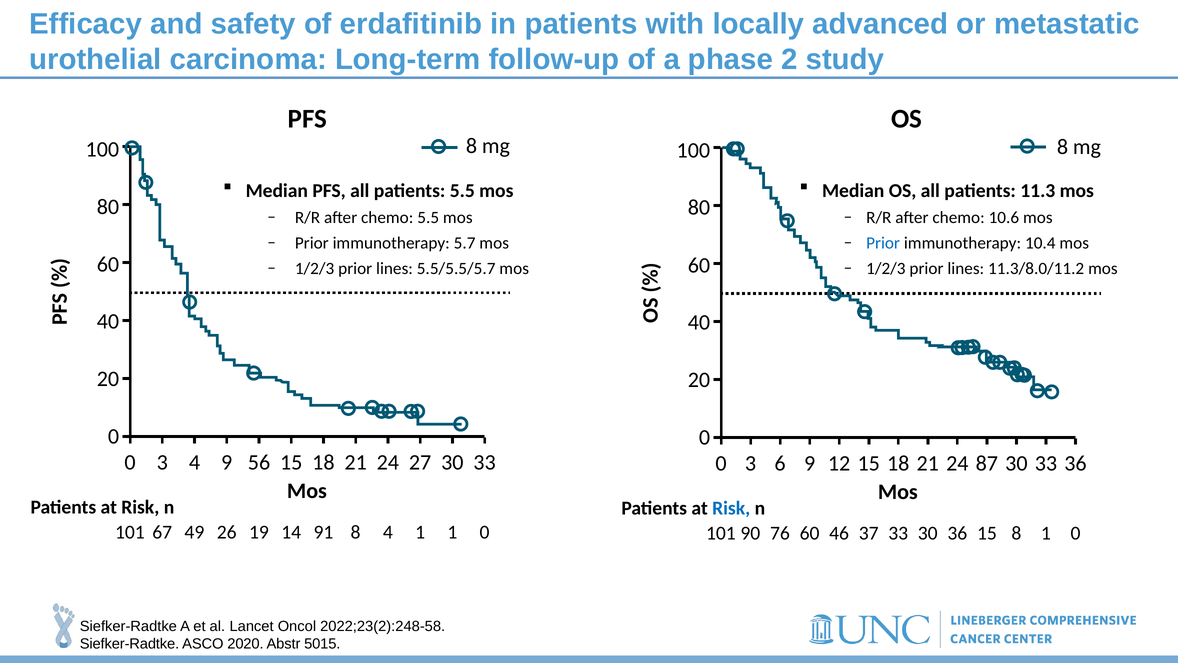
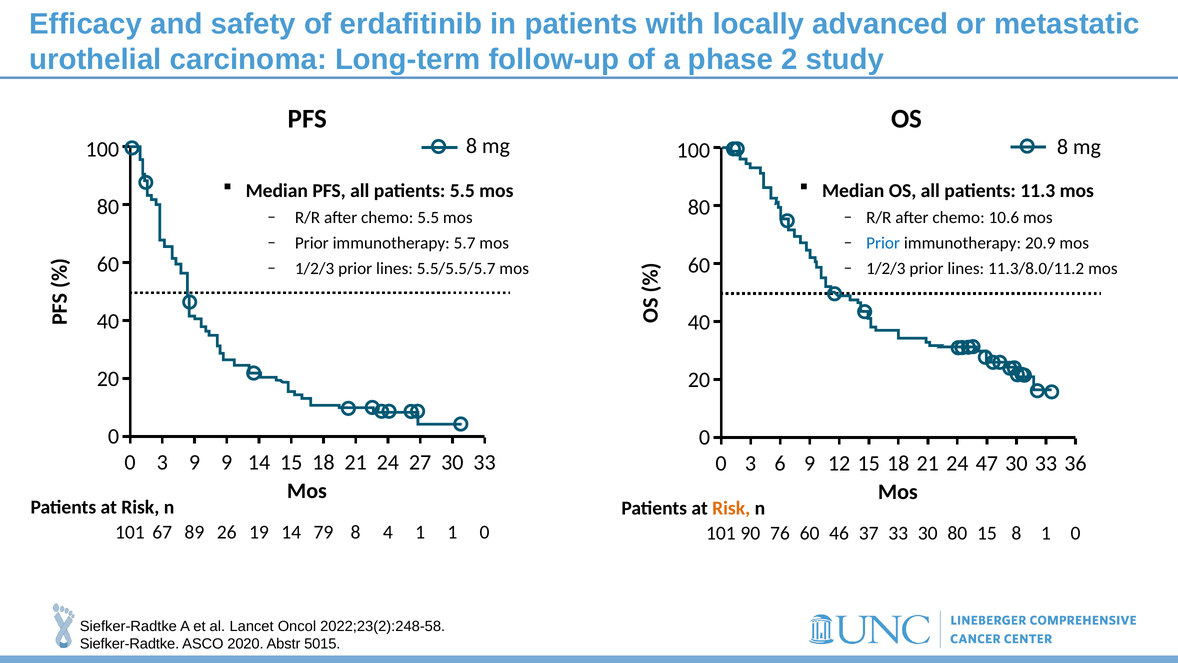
10.4: 10.4 -> 20.9
3 4: 4 -> 9
9 56: 56 -> 14
87: 87 -> 47
Risk at (731, 508) colour: blue -> orange
49: 49 -> 89
91: 91 -> 79
30 36: 36 -> 80
